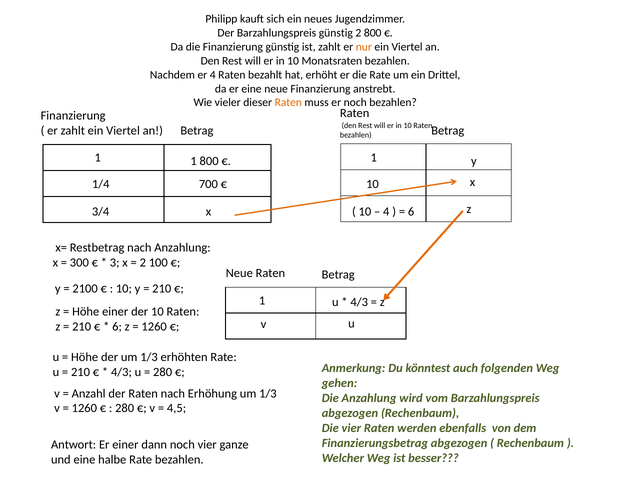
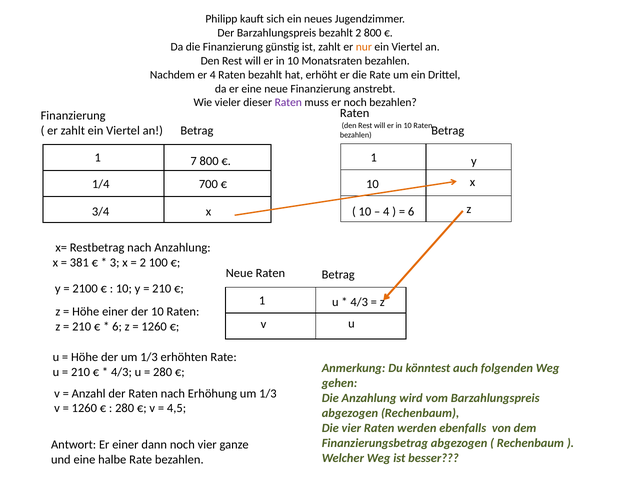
Barzahlungspreis günstig: günstig -> bezahlt
Raten at (288, 103) colour: orange -> purple
1 1: 1 -> 7
300: 300 -> 381
